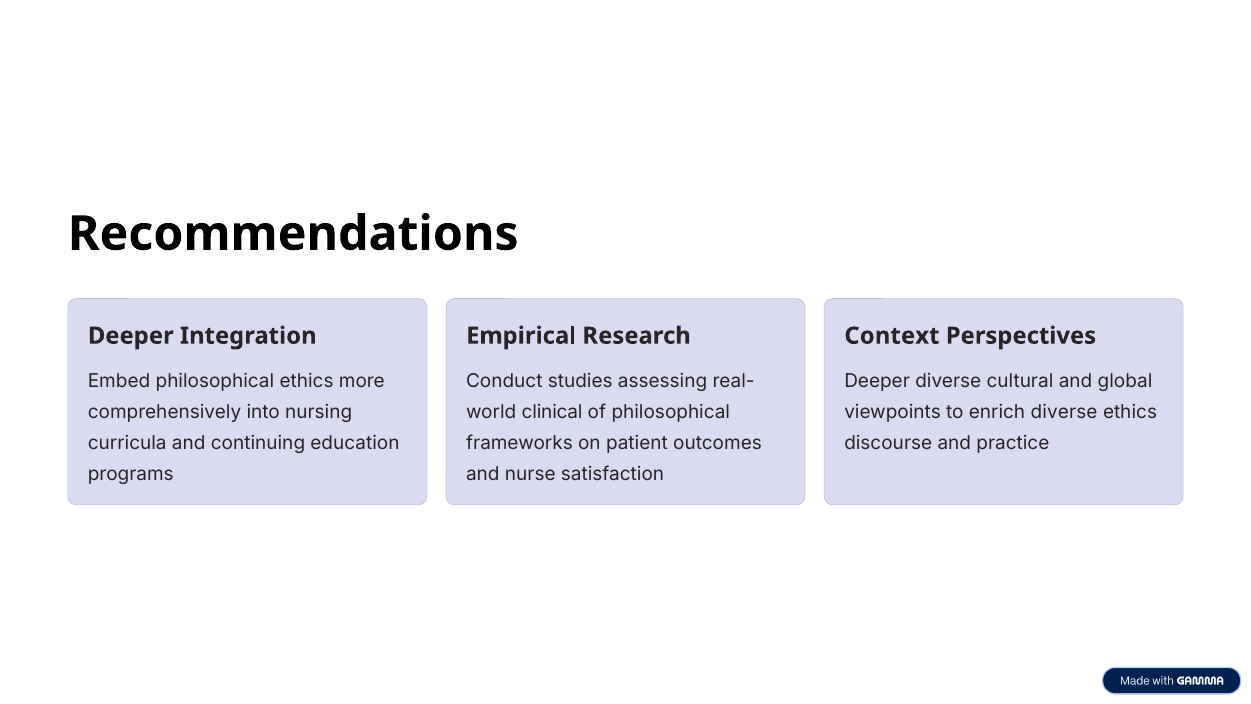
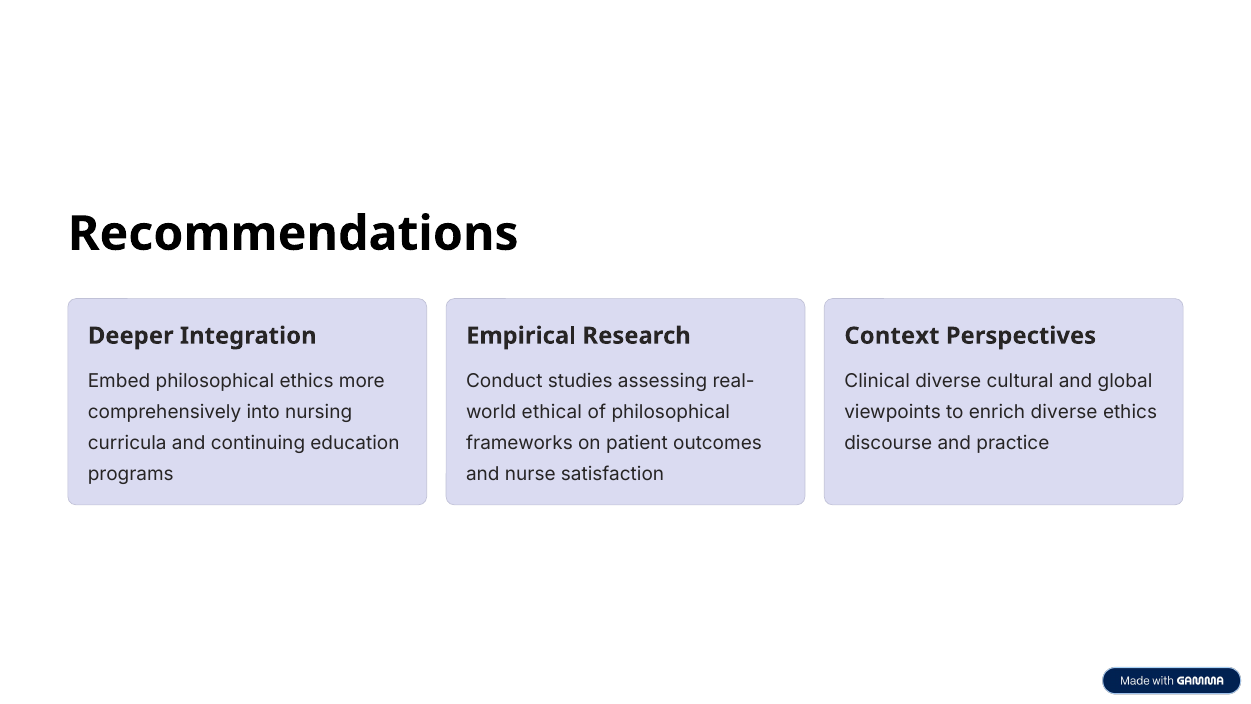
Deeper at (877, 381): Deeper -> Clinical
clinical: clinical -> ethical
